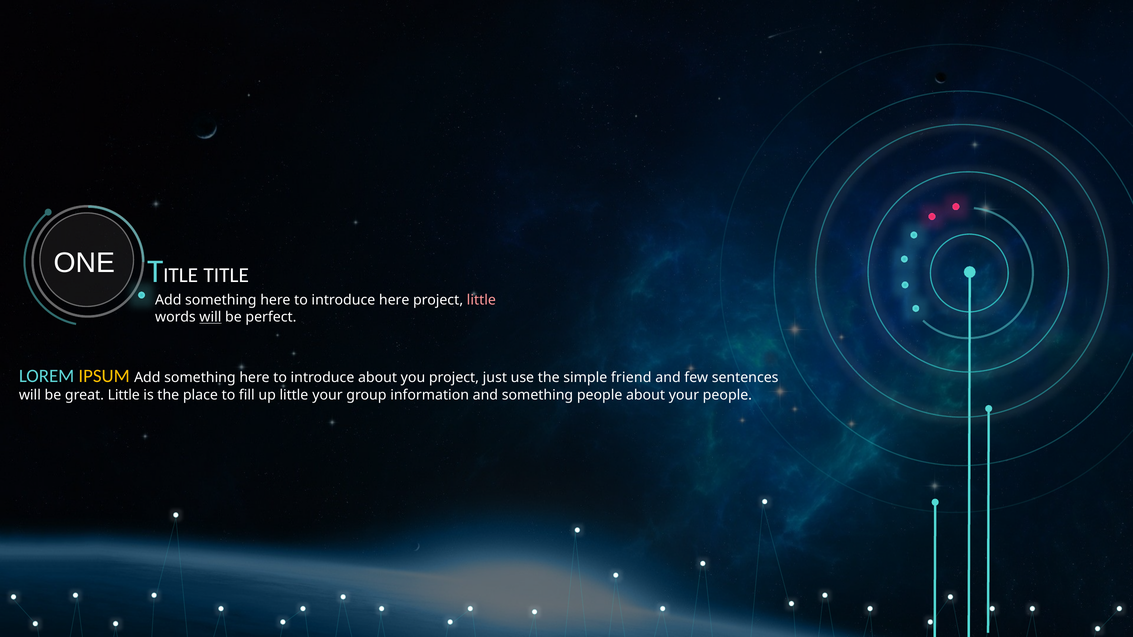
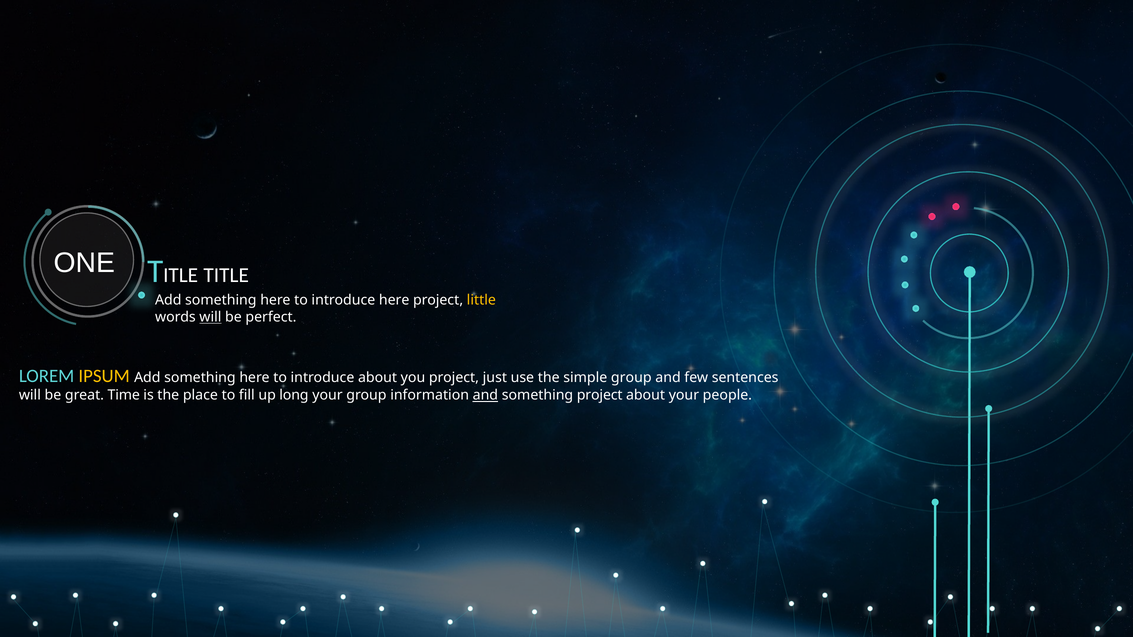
little at (481, 300) colour: pink -> yellow
simple friend: friend -> group
great Little: Little -> Time
up little: little -> long
and at (485, 396) underline: none -> present
something people: people -> project
